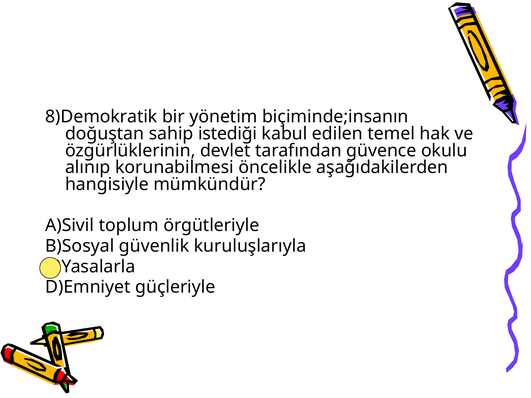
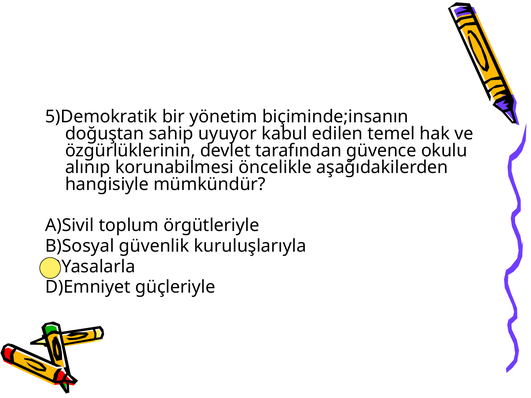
8)Demokratik: 8)Demokratik -> 5)Demokratik
istediği: istediği -> uyuyor
